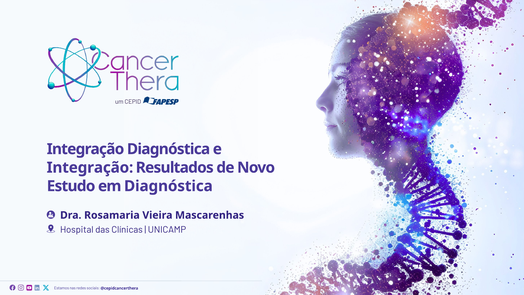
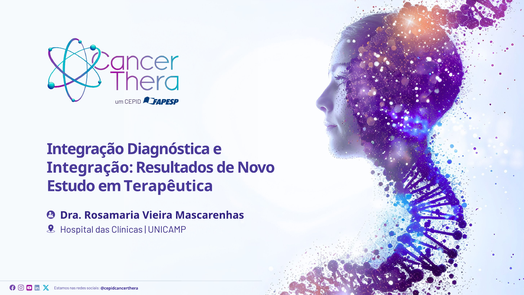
em Diagnóstica: Diagnóstica -> Terapêutica
